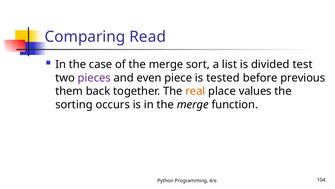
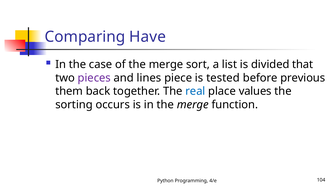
Read: Read -> Have
test: test -> that
even: even -> lines
real colour: orange -> blue
